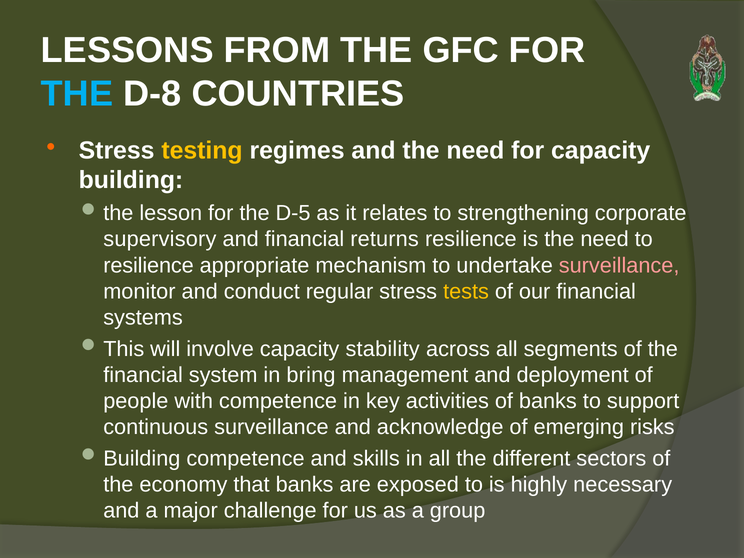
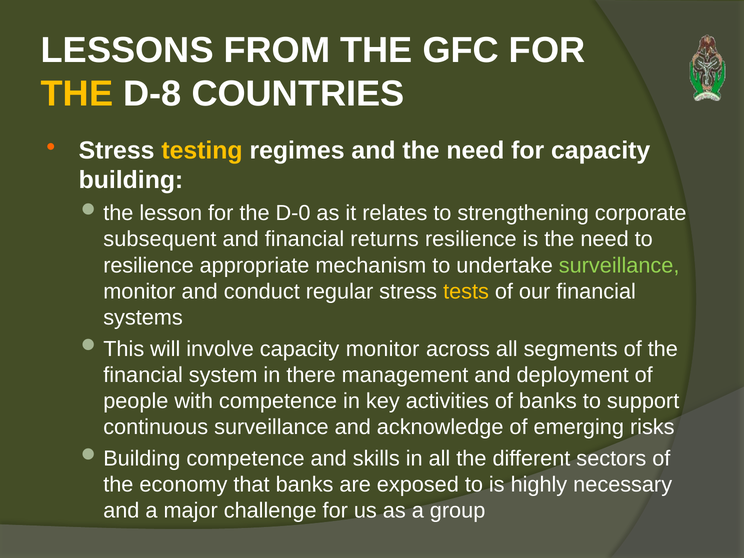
THE at (77, 94) colour: light blue -> yellow
D-5: D-5 -> D-0
supervisory: supervisory -> subsequent
surveillance at (619, 265) colour: pink -> light green
capacity stability: stability -> monitor
bring: bring -> there
